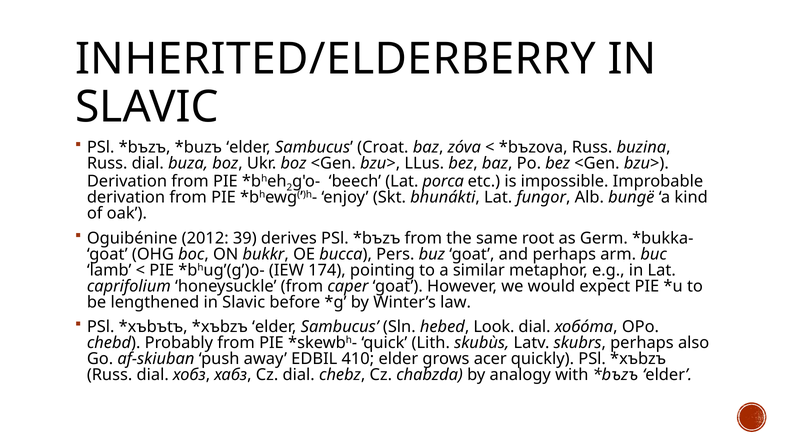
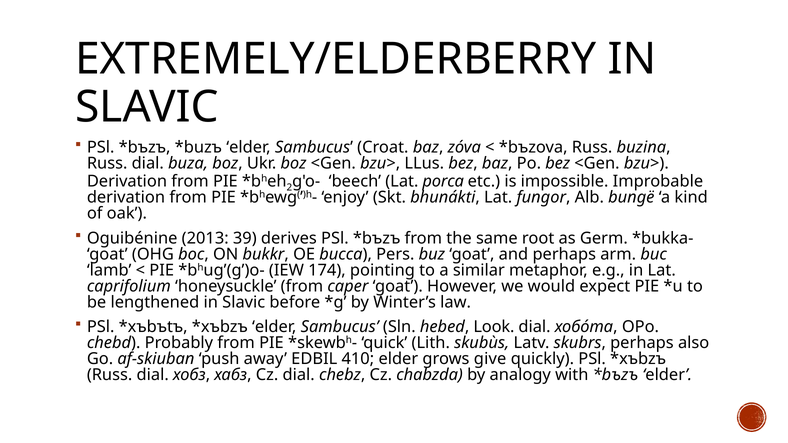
INHERITED/ELDERBERRY: INHERITED/ELDERBERRY -> EXTREMELY/ELDERBERRY
2012: 2012 -> 2013
acer: acer -> give
